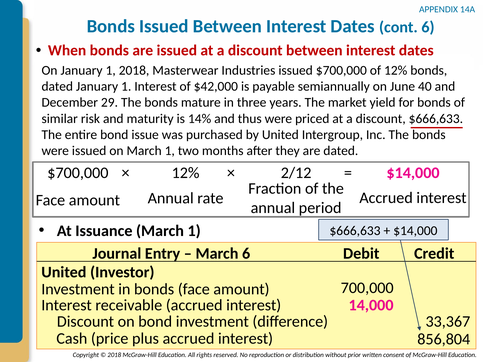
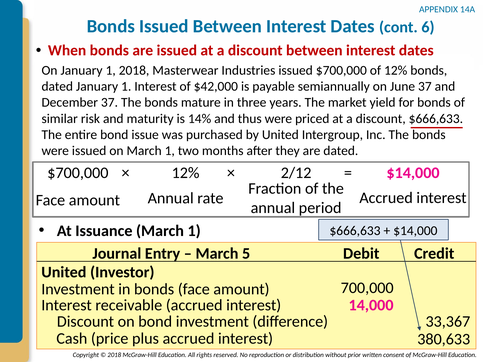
June 40: 40 -> 37
December 29: 29 -> 37
March 6: 6 -> 5
856,804: 856,804 -> 380,633
